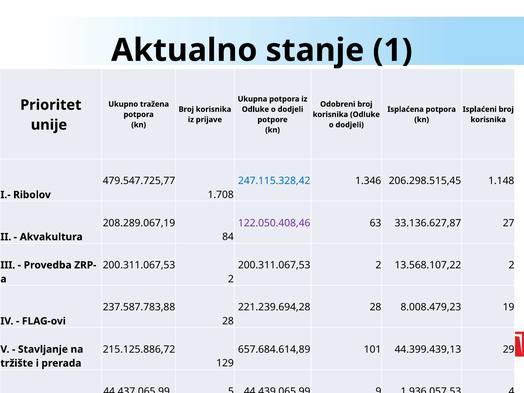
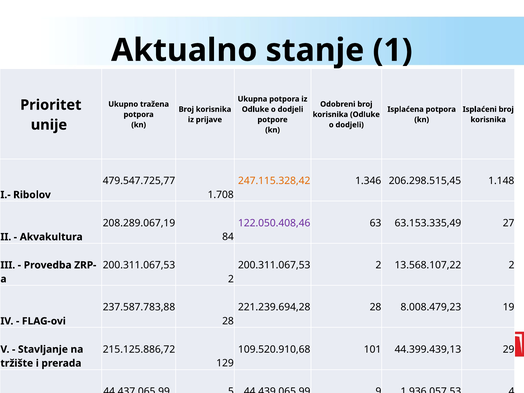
247.115.328,42 colour: blue -> orange
33.136.627,87: 33.136.627,87 -> 63.153.335,49
657.684.614,89: 657.684.614,89 -> 109.520.910,68
